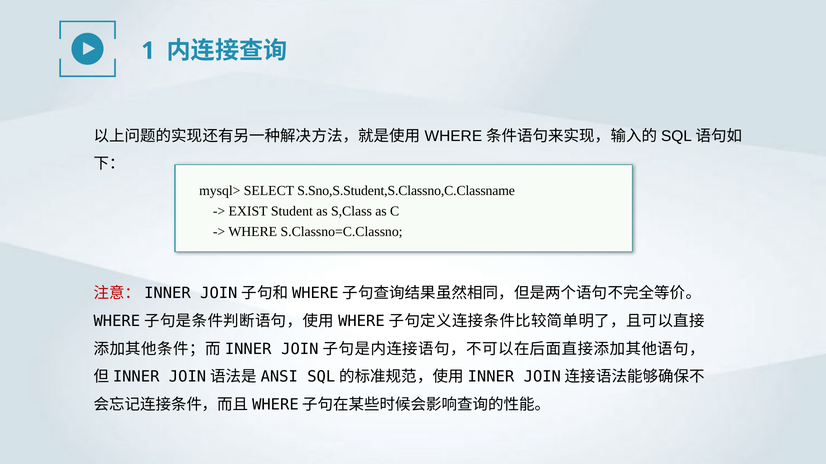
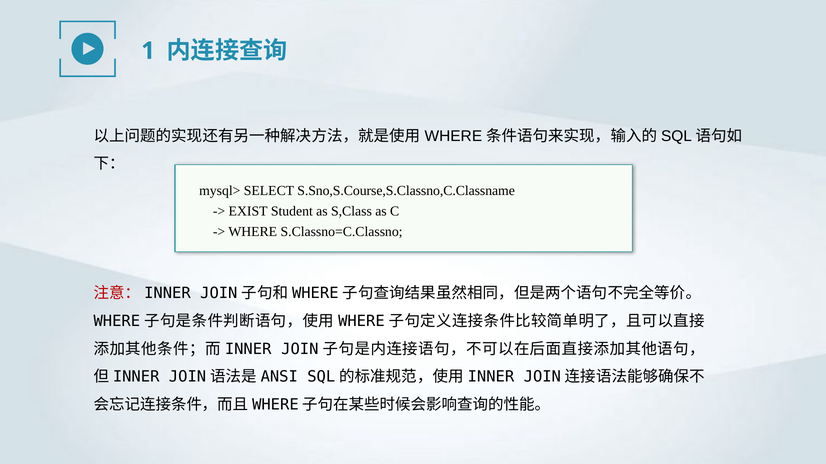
S.Sno,S.Student,S.Classno,C.Classname: S.Sno,S.Student,S.Classno,C.Classname -> S.Sno,S.Course,S.Classno,C.Classname
